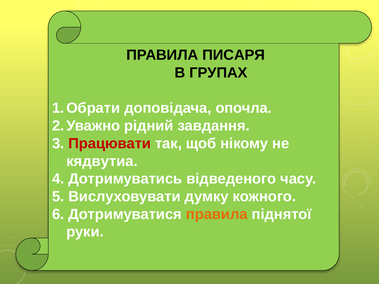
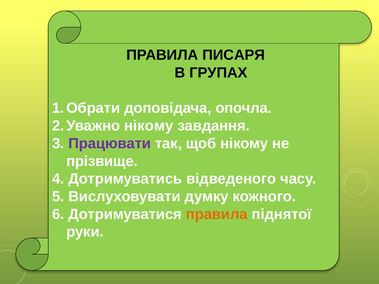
рідний at (149, 126): рідний -> нікому
Працювати colour: red -> purple
кядвутиа: кядвутиа -> прізвище
